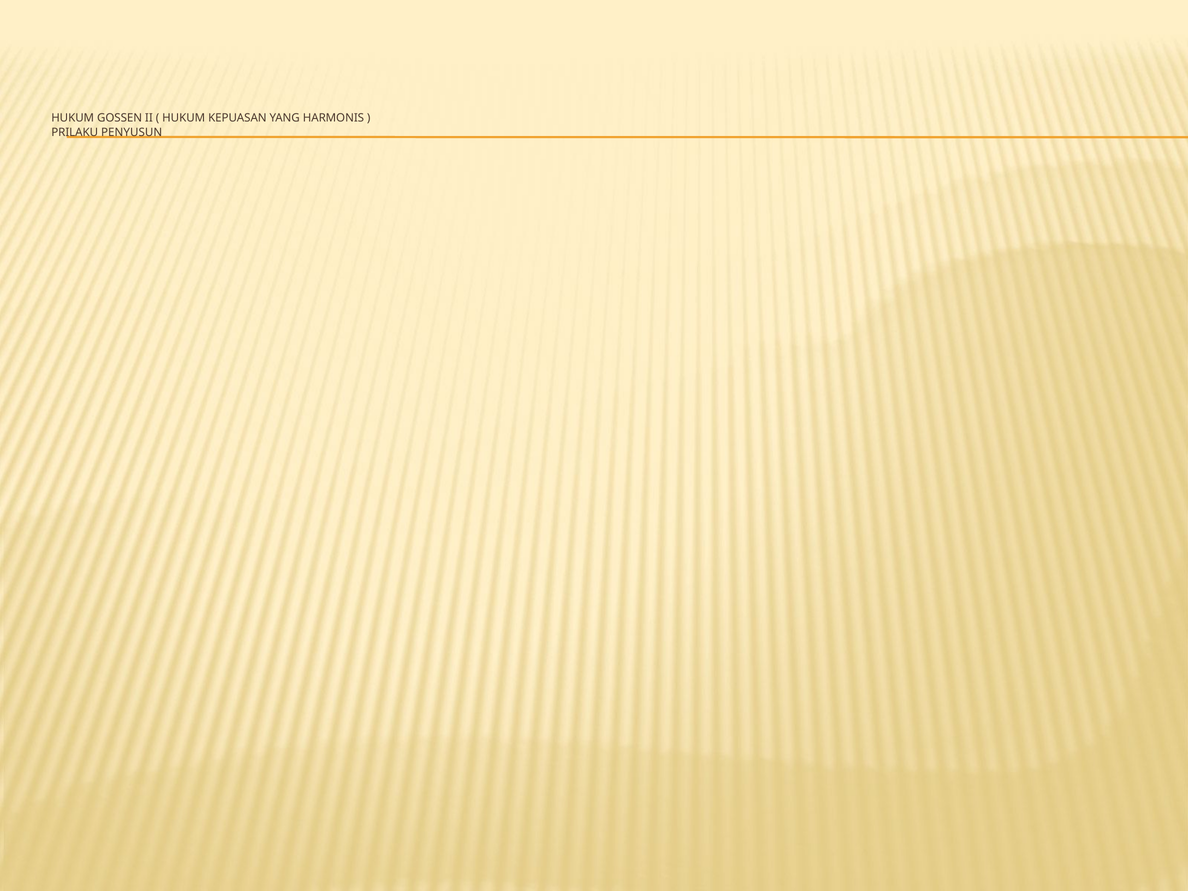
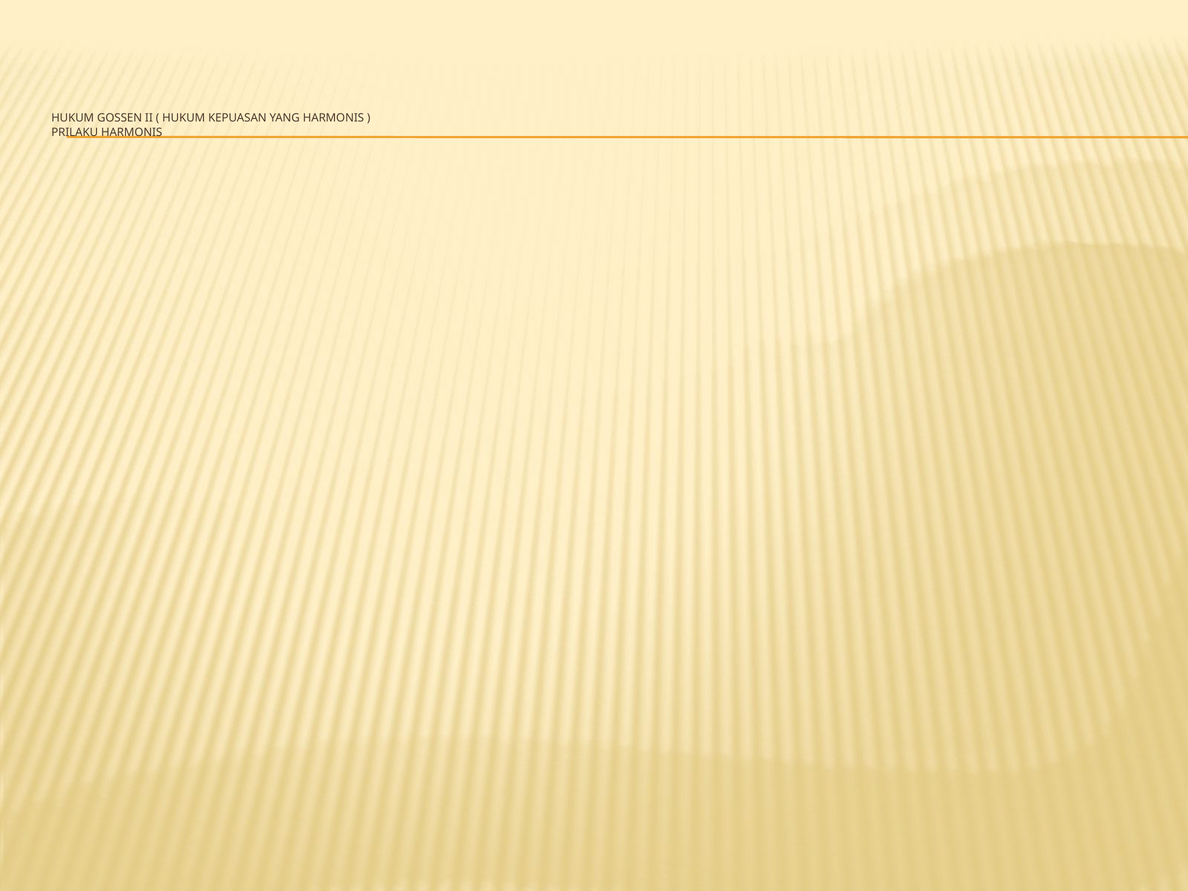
PRILAKU PENYUSUN: PENYUSUN -> HARMONIS
